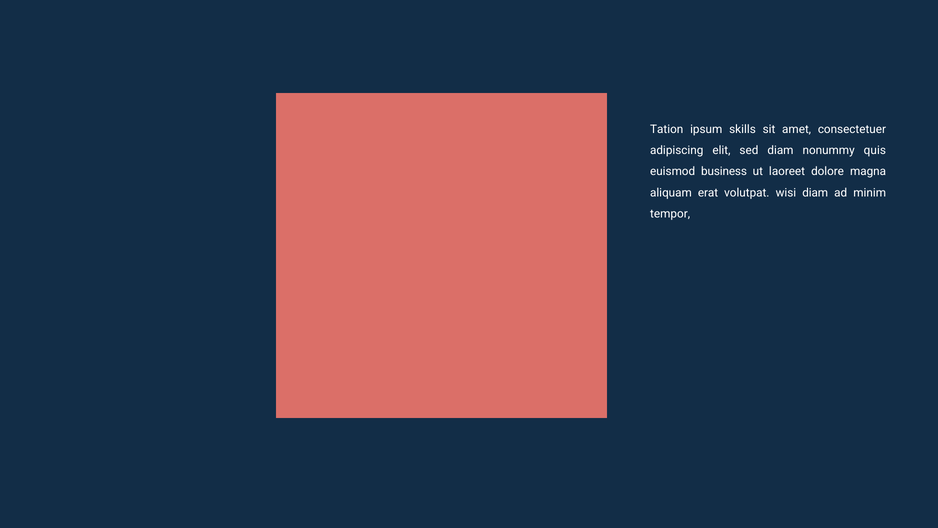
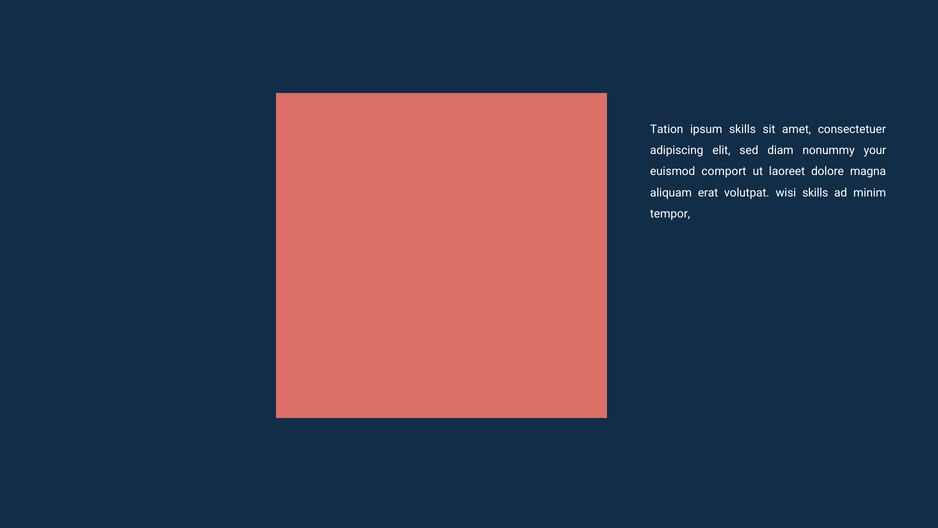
quis: quis -> your
business: business -> comport
wisi diam: diam -> skills
